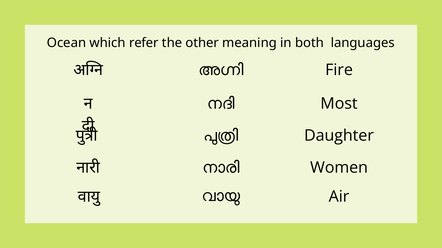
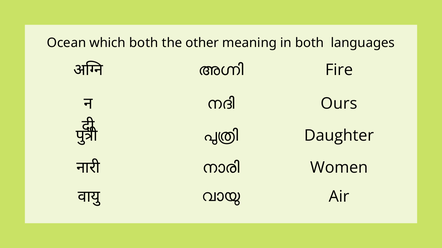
which refer: refer -> both
Most: Most -> Ours
